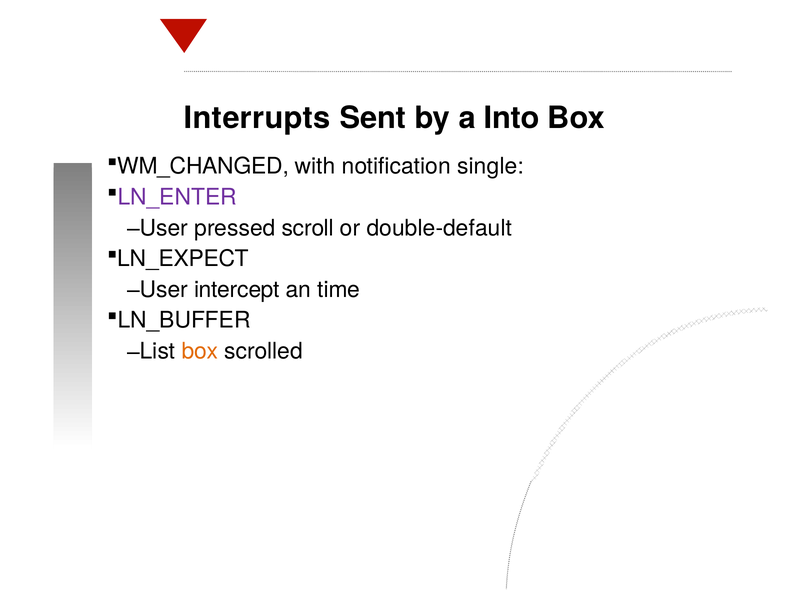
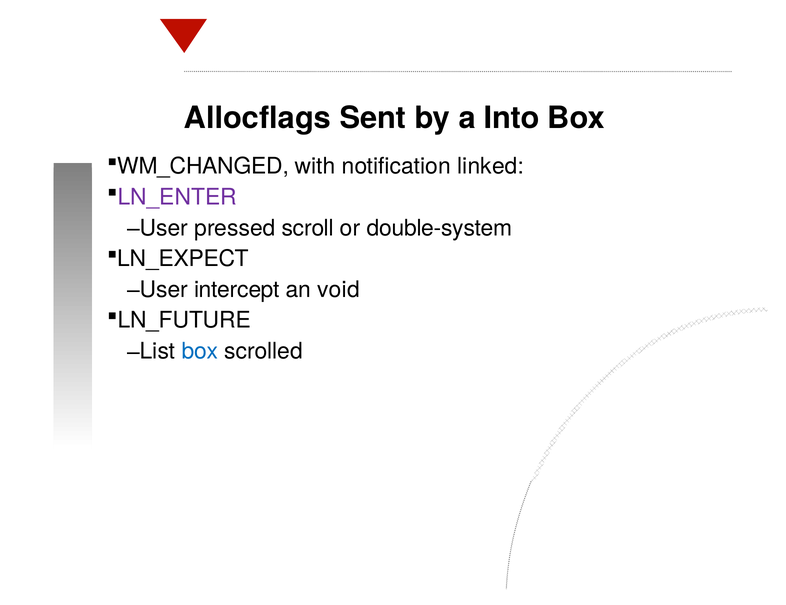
Interrupts: Interrupts -> Allocflags
single: single -> linked
double-default: double-default -> double-system
time: time -> void
LN_BUFFER: LN_BUFFER -> LN_FUTURE
box at (200, 352) colour: orange -> blue
